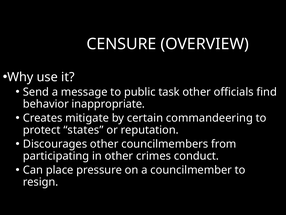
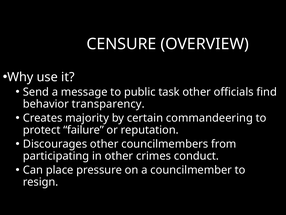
inappropriate: inappropriate -> transparency
mitigate: mitigate -> majority
states: states -> failure
